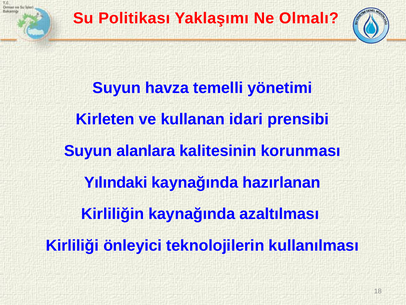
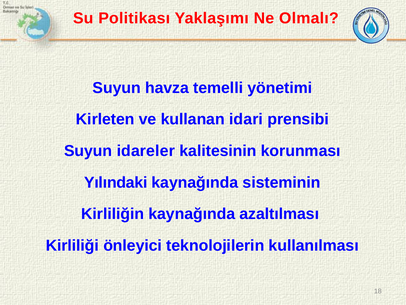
alanlara: alanlara -> idareler
hazırlanan: hazırlanan -> sisteminin
